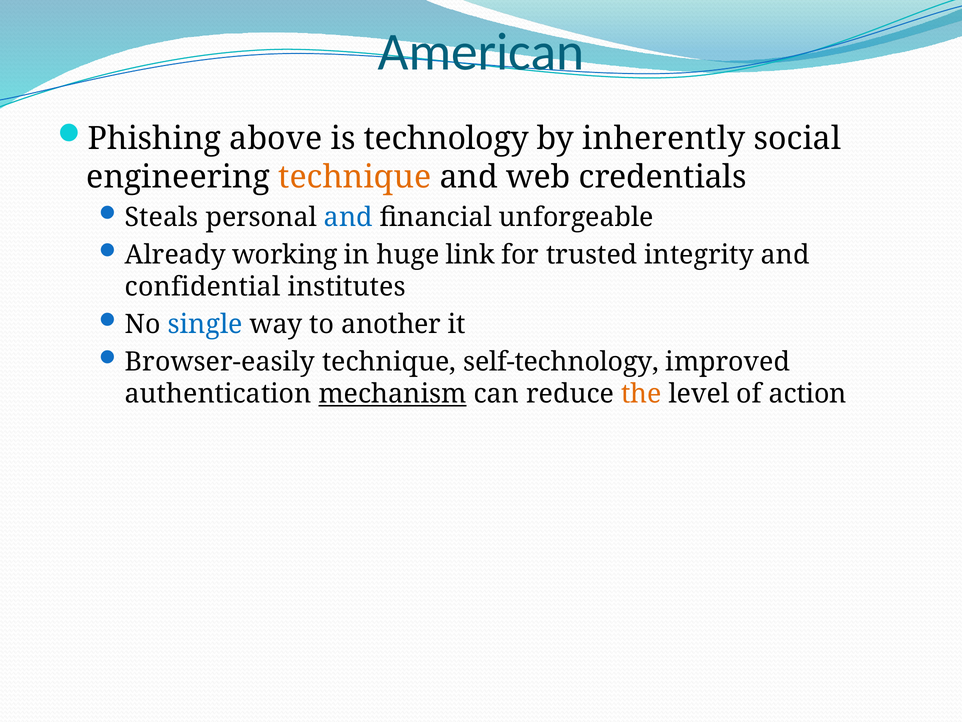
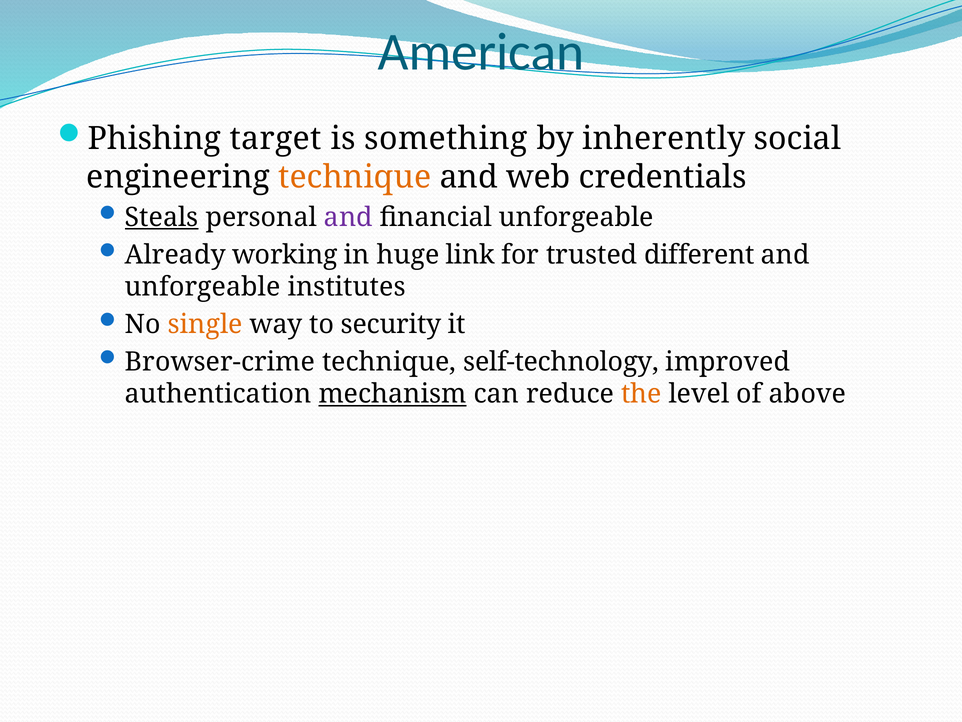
above: above -> target
technology: technology -> something
Steals underline: none -> present
and at (348, 217) colour: blue -> purple
integrity: integrity -> different
confidential at (203, 287): confidential -> unforgeable
single colour: blue -> orange
another: another -> security
Browser-easily: Browser-easily -> Browser-crime
action: action -> above
